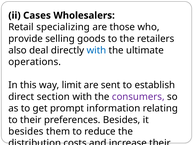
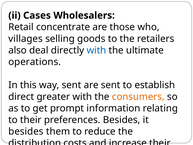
specializing: specializing -> concentrate
provide: provide -> villages
way limit: limit -> sent
section: section -> greater
consumers colour: purple -> orange
